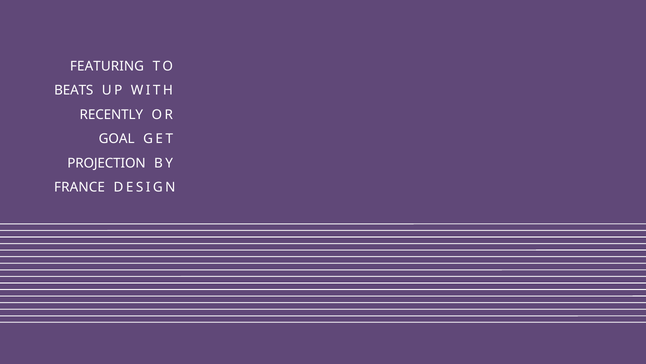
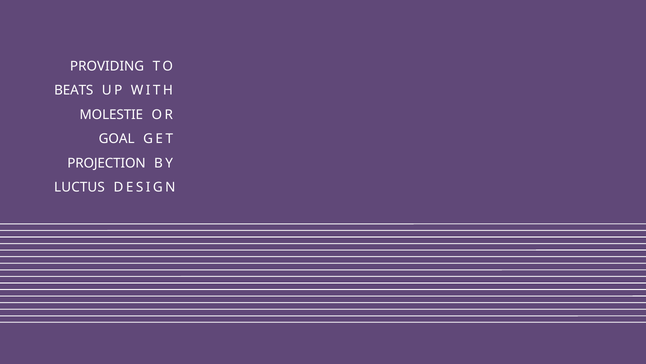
FEATURING: FEATURING -> PROVIDING
RECENTLY: RECENTLY -> MOLESTIE
FRANCE: FRANCE -> LUCTUS
